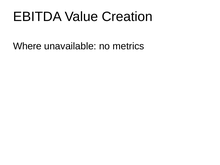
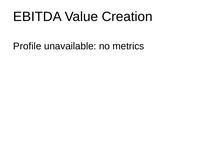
Where: Where -> Profile
